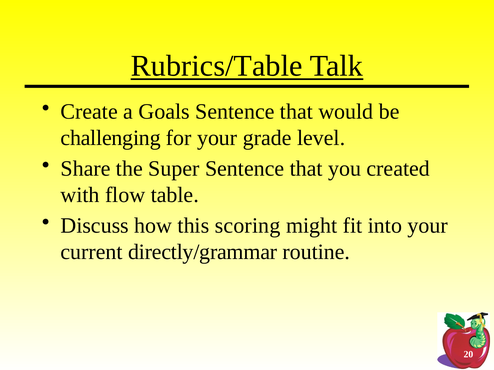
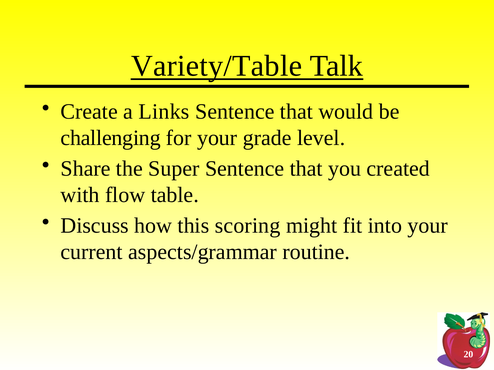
Rubrics/Table: Rubrics/Table -> Variety/Table
Goals: Goals -> Links
directly/grammar: directly/grammar -> aspects/grammar
